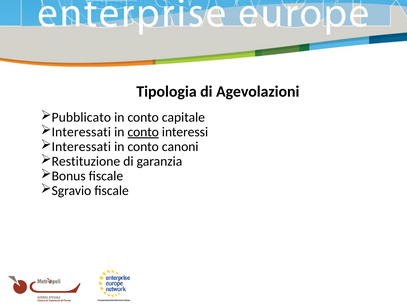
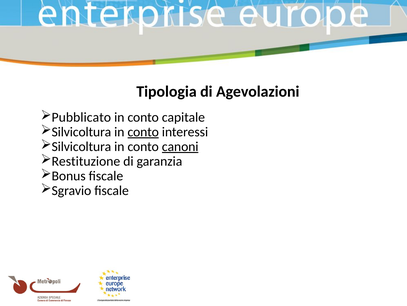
Interessati at (81, 132): Interessati -> Silvicoltura
Interessati at (81, 146): Interessati -> Silvicoltura
canoni underline: none -> present
